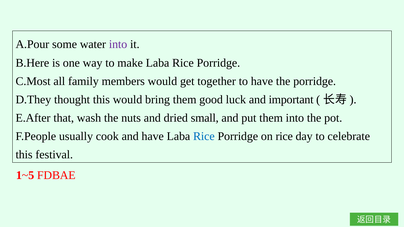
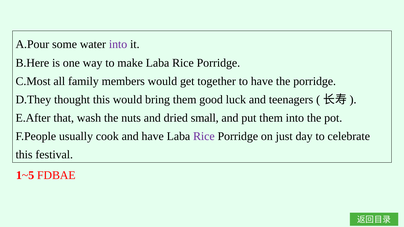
important: important -> teenagers
Rice at (204, 136) colour: blue -> purple
on rice: rice -> just
